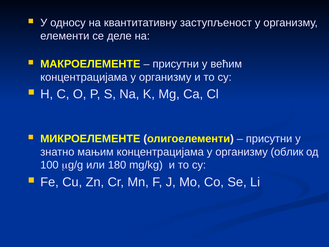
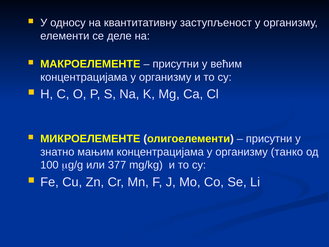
облик: облик -> танко
180: 180 -> 377
